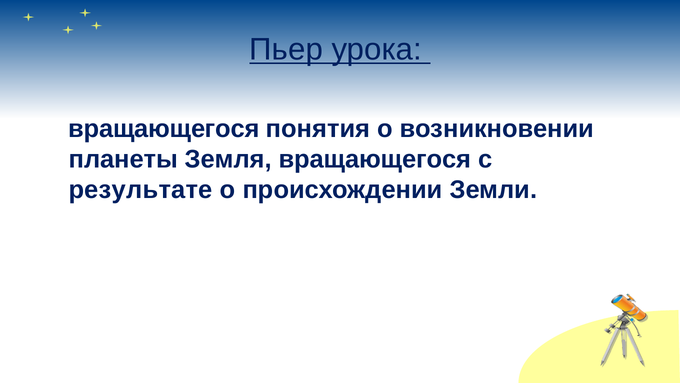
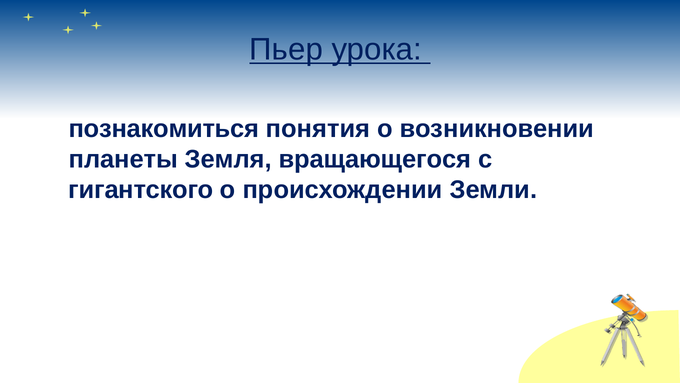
вращающегося at (164, 128): вращающегося -> познакомиться
результате: результате -> гигантского
